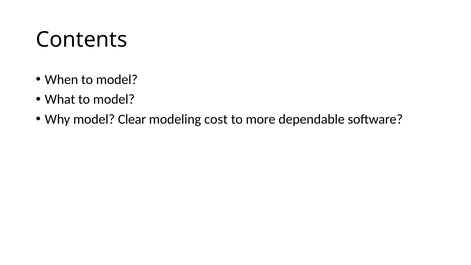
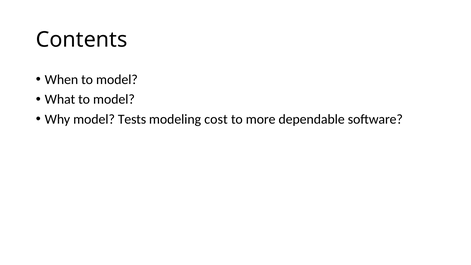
Clear: Clear -> Tests
